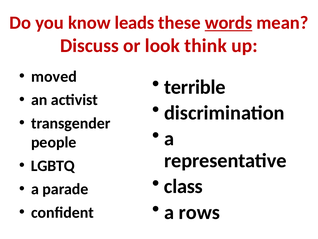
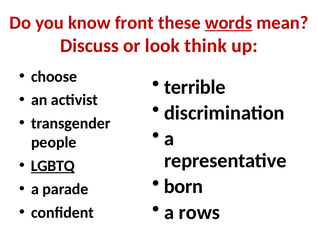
leads: leads -> front
moved: moved -> choose
LGBTQ underline: none -> present
class: class -> born
